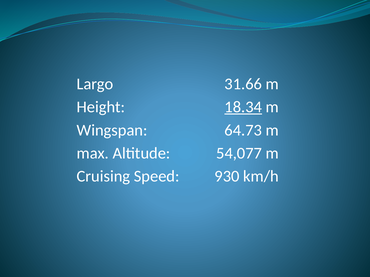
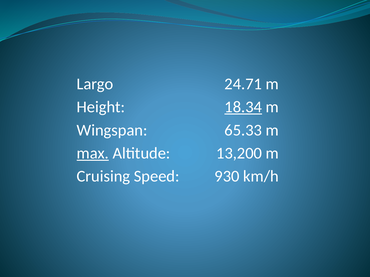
31.66: 31.66 -> 24.71
64.73: 64.73 -> 65.33
max underline: none -> present
54,077: 54,077 -> 13,200
